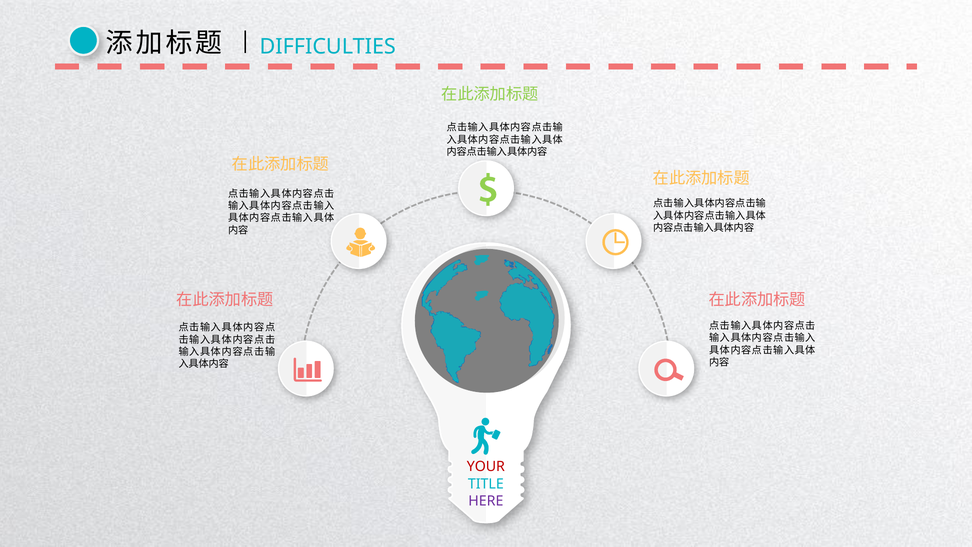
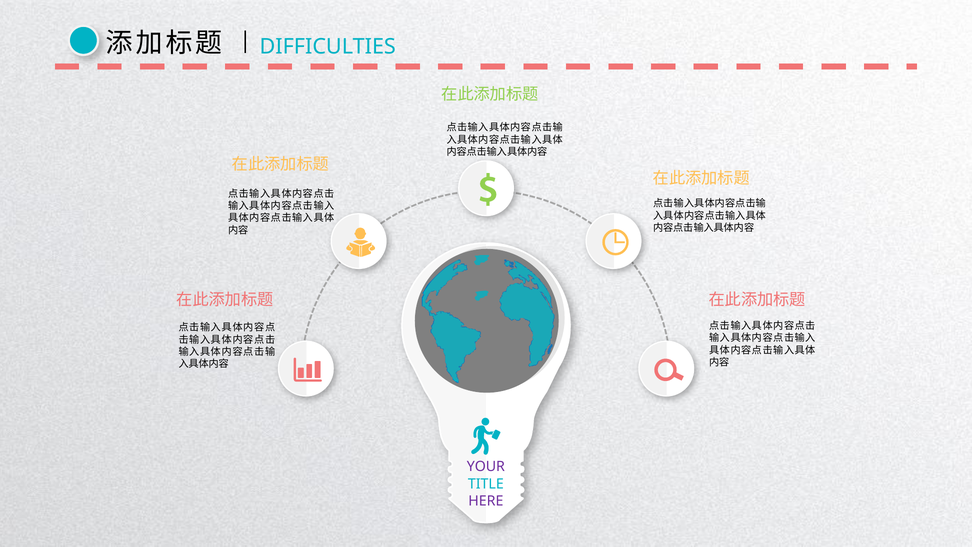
YOUR colour: red -> purple
